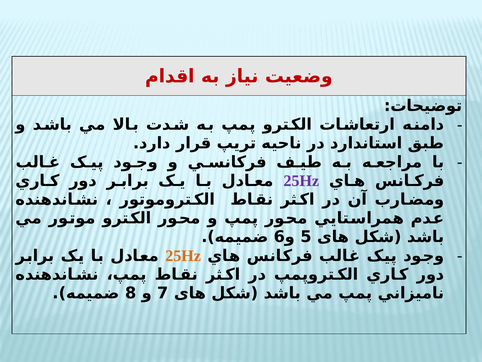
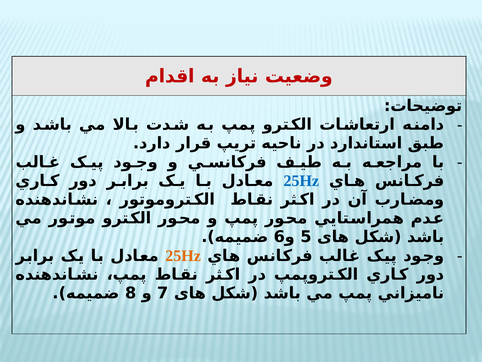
25Hz at (301, 181) colour: purple -> blue
